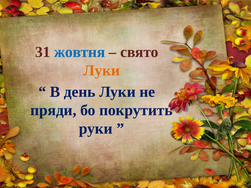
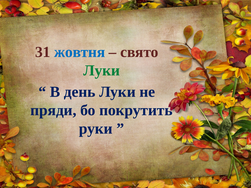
Луки at (102, 70) colour: orange -> green
